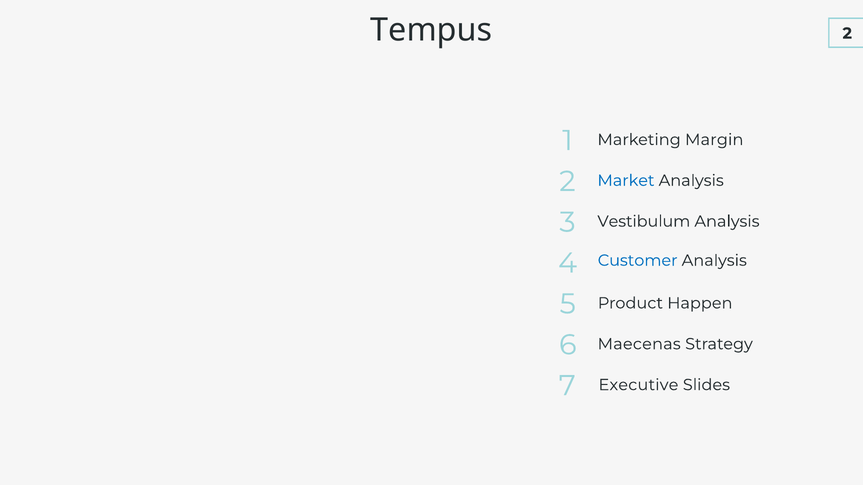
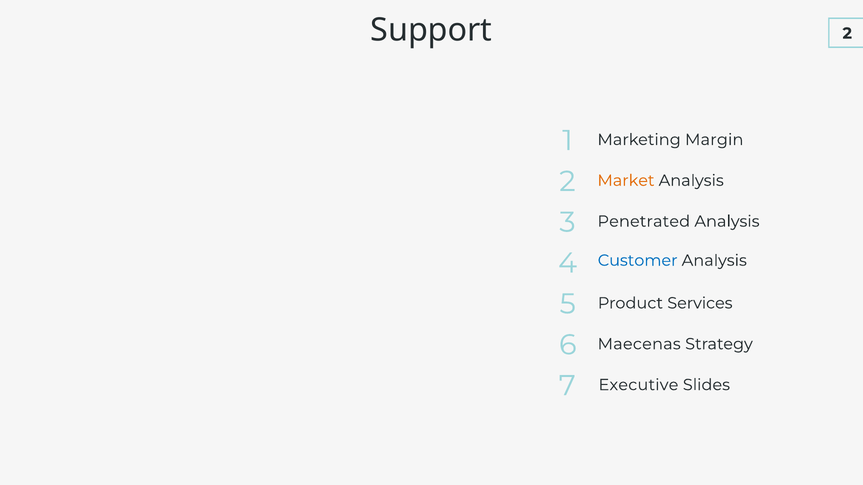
Tempus: Tempus -> Support
Market colour: blue -> orange
Vestibulum: Vestibulum -> Penetrated
Happen: Happen -> Services
